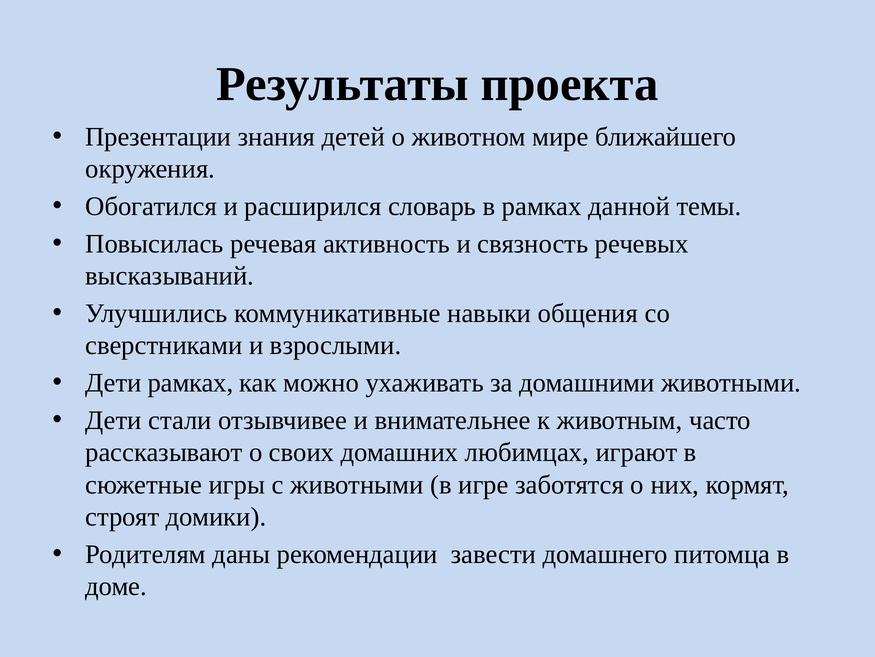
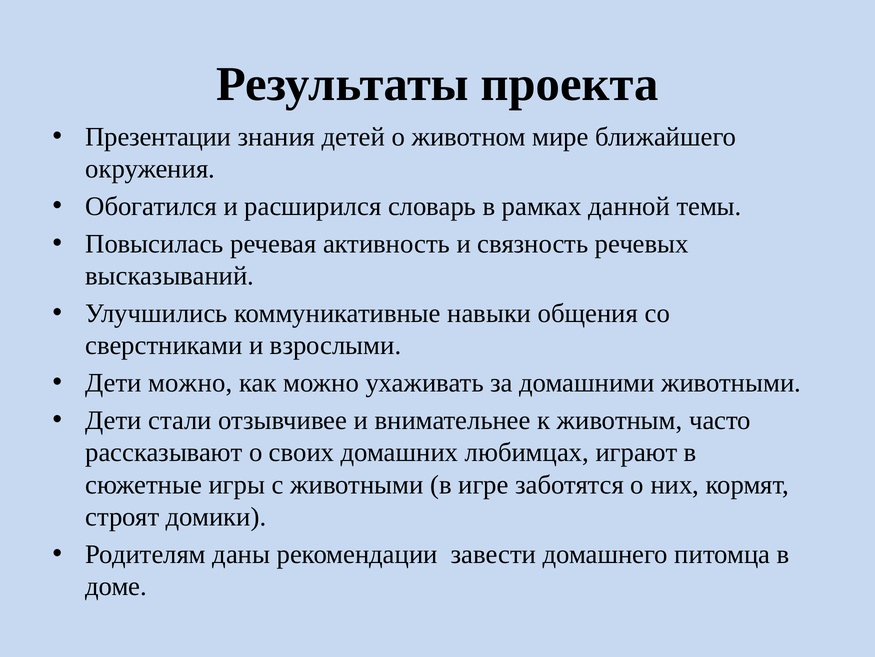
Дети рамках: рамках -> можно
